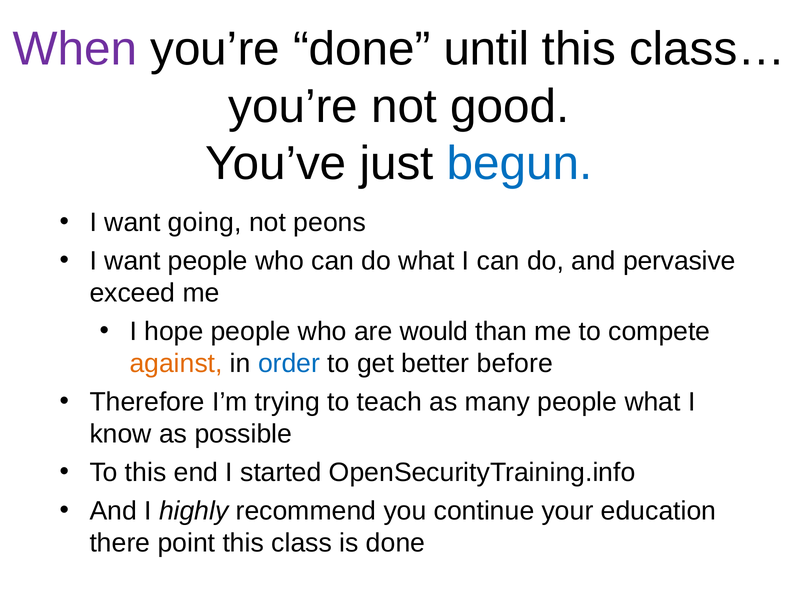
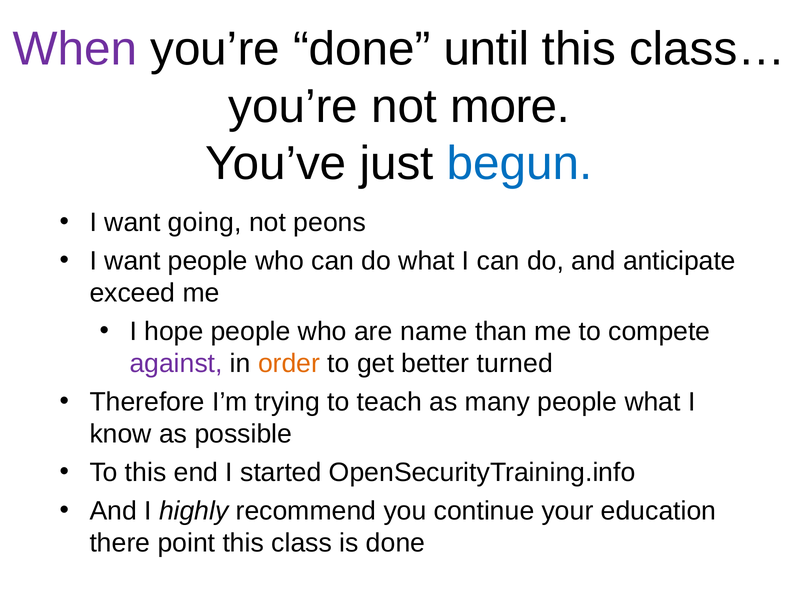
good: good -> more
pervasive: pervasive -> anticipate
would: would -> name
against colour: orange -> purple
order colour: blue -> orange
before: before -> turned
